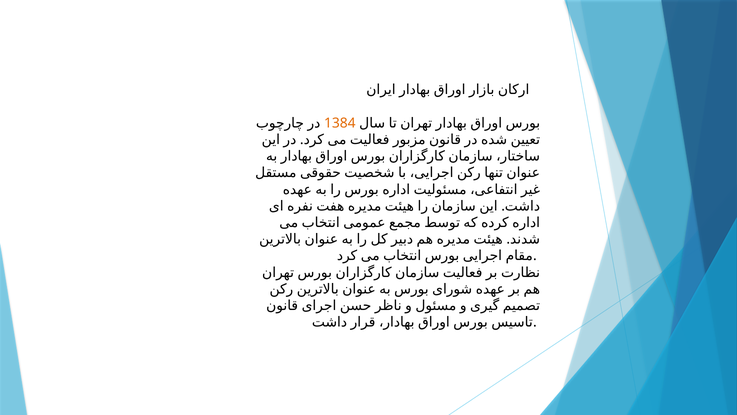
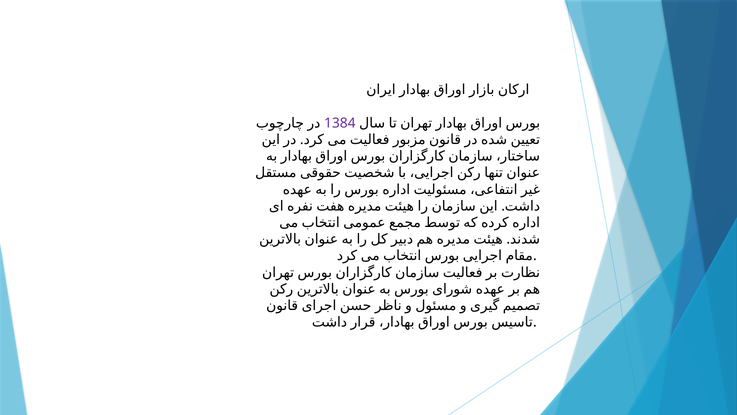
1384 colour: orange -> purple
